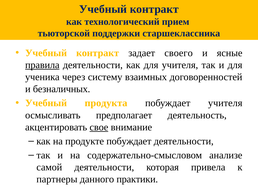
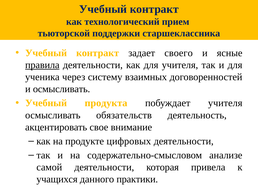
и безналичных: безналичных -> осмысливать
предполагает: предполагает -> обязательств
свое underline: present -> none
продукте побуждает: побуждает -> цифровых
партнеры: партнеры -> учащихся
